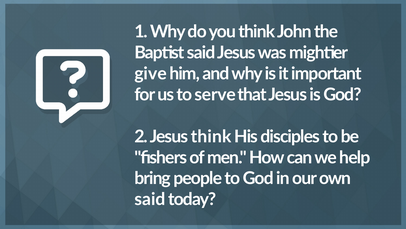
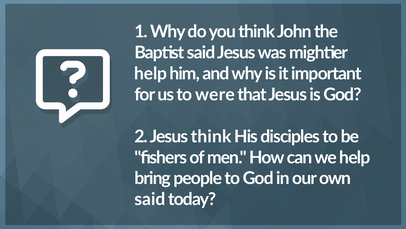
give at (151, 73): give -> help
serve: serve -> were
